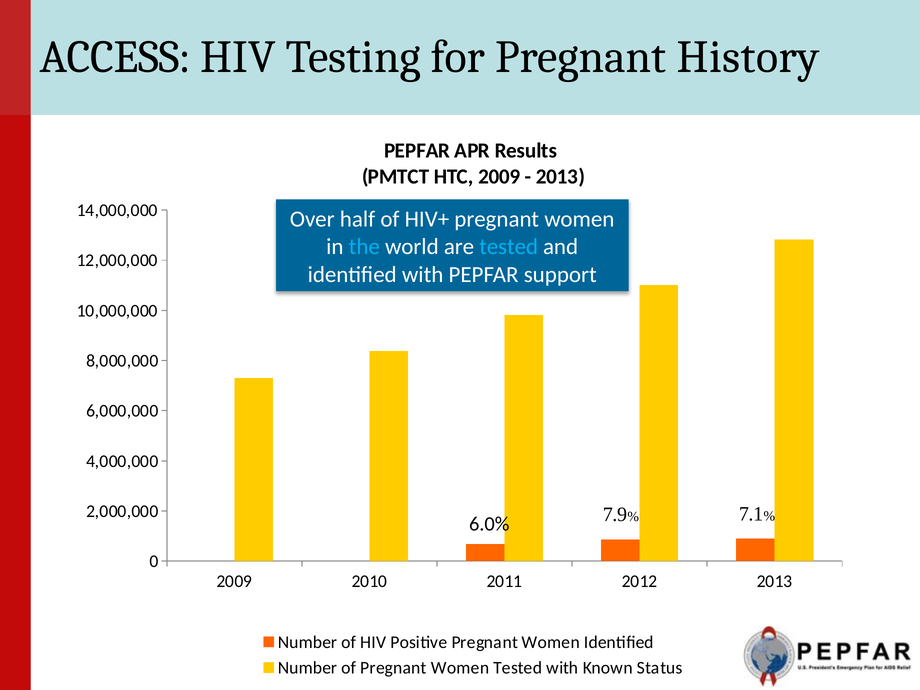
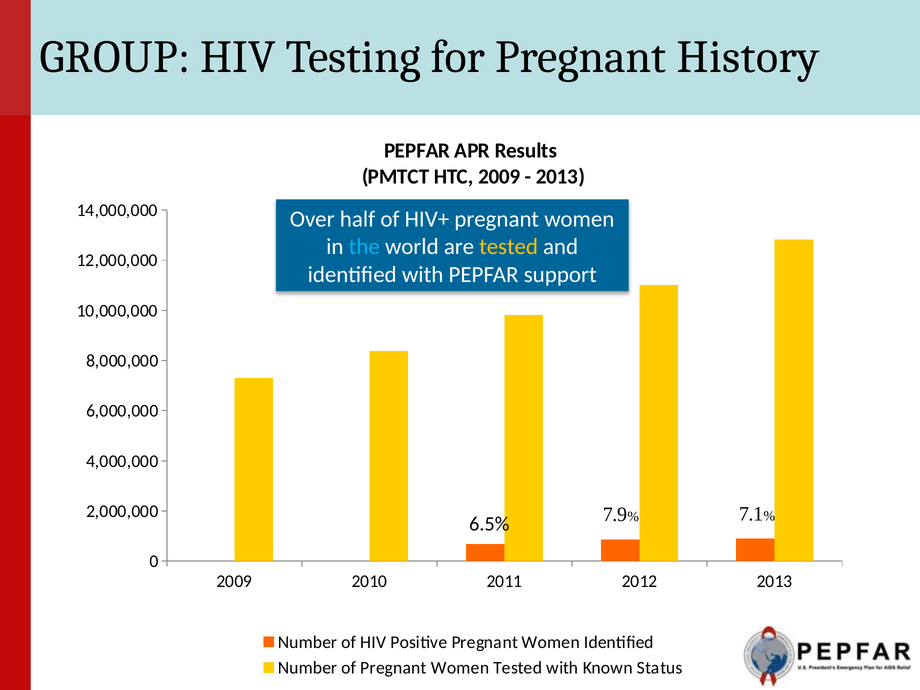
ACCESS: ACCESS -> GROUP
tested at (509, 247) colour: light blue -> yellow
6.0%: 6.0% -> 6.5%
